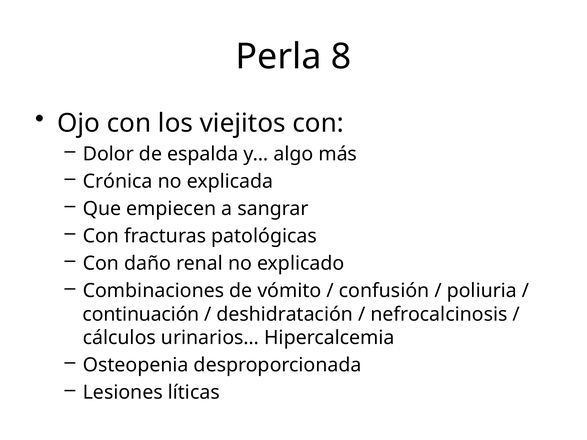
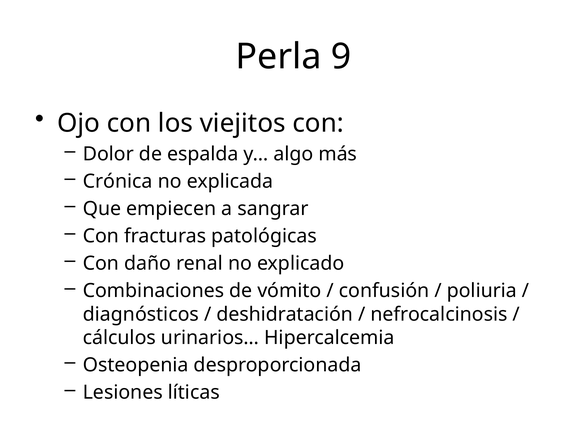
8: 8 -> 9
continuación: continuación -> diagnósticos
